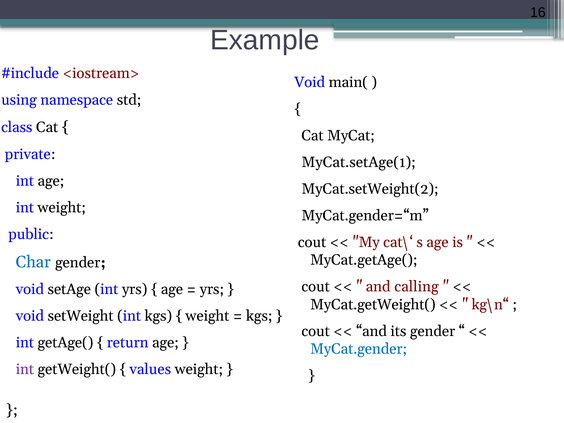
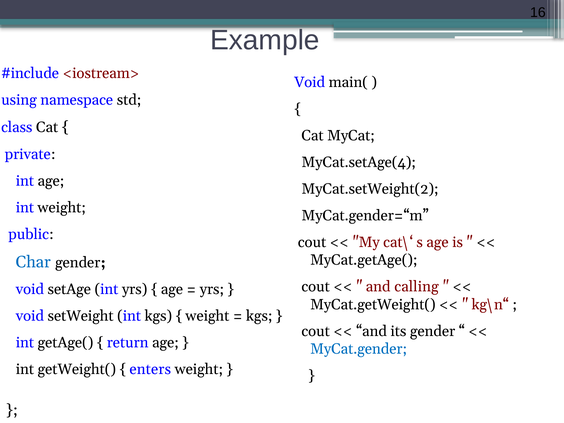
MyCat.setAge(1: MyCat.setAge(1 -> MyCat.setAge(4
int at (25, 369) colour: purple -> black
values: values -> enters
